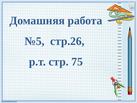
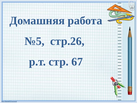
75: 75 -> 67
